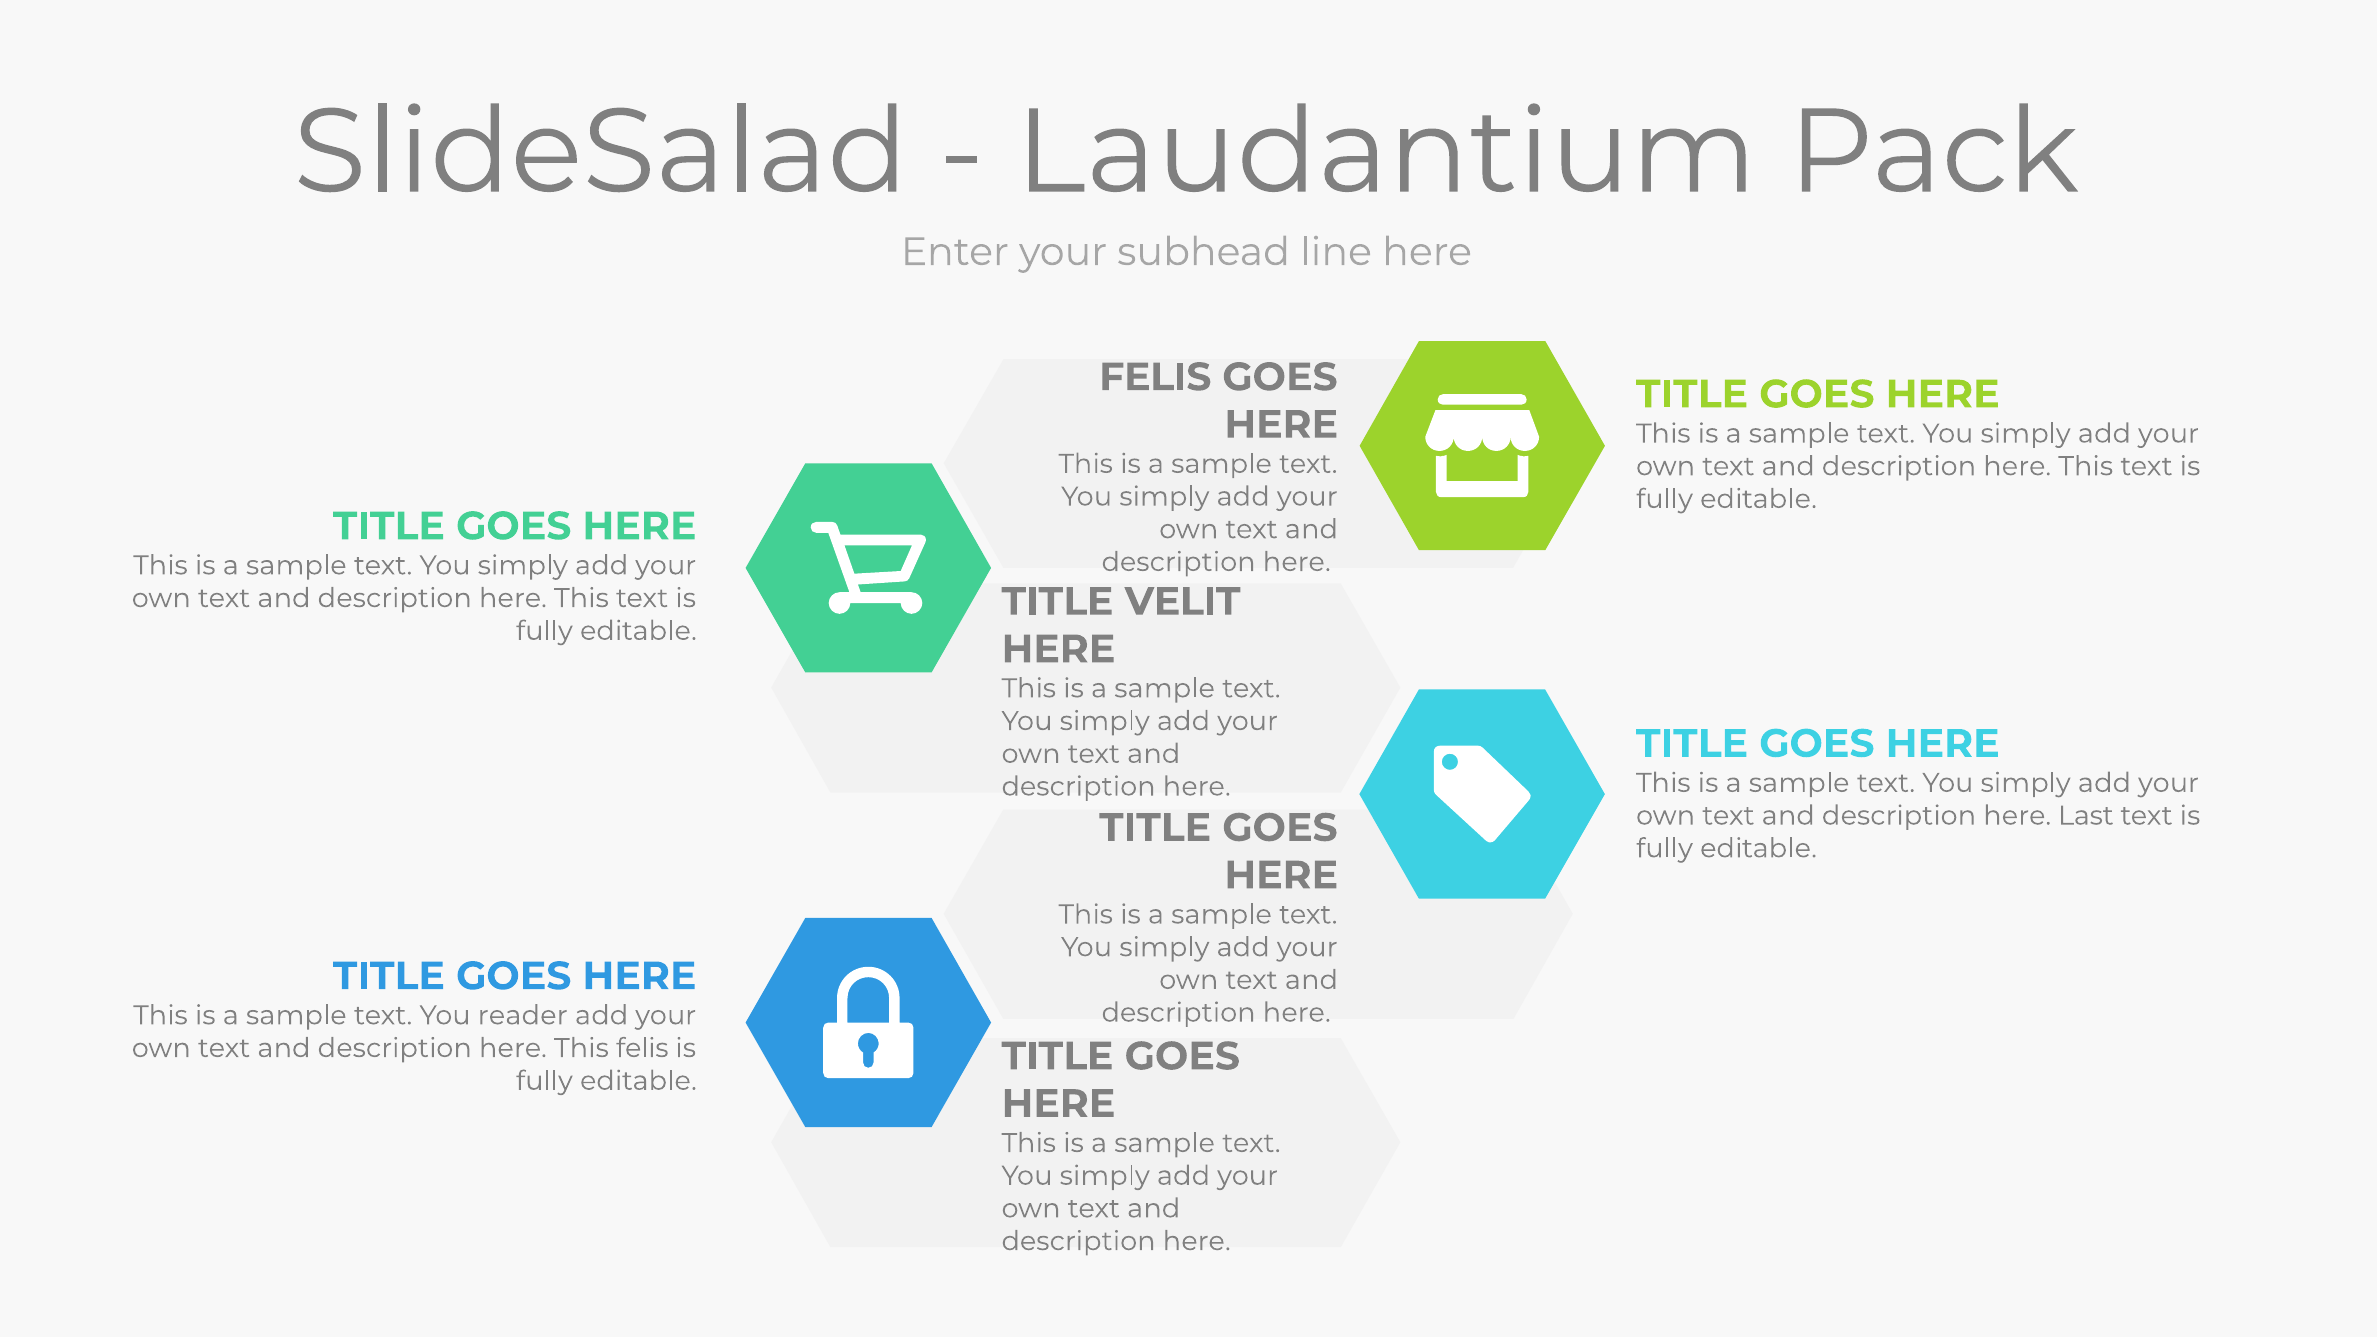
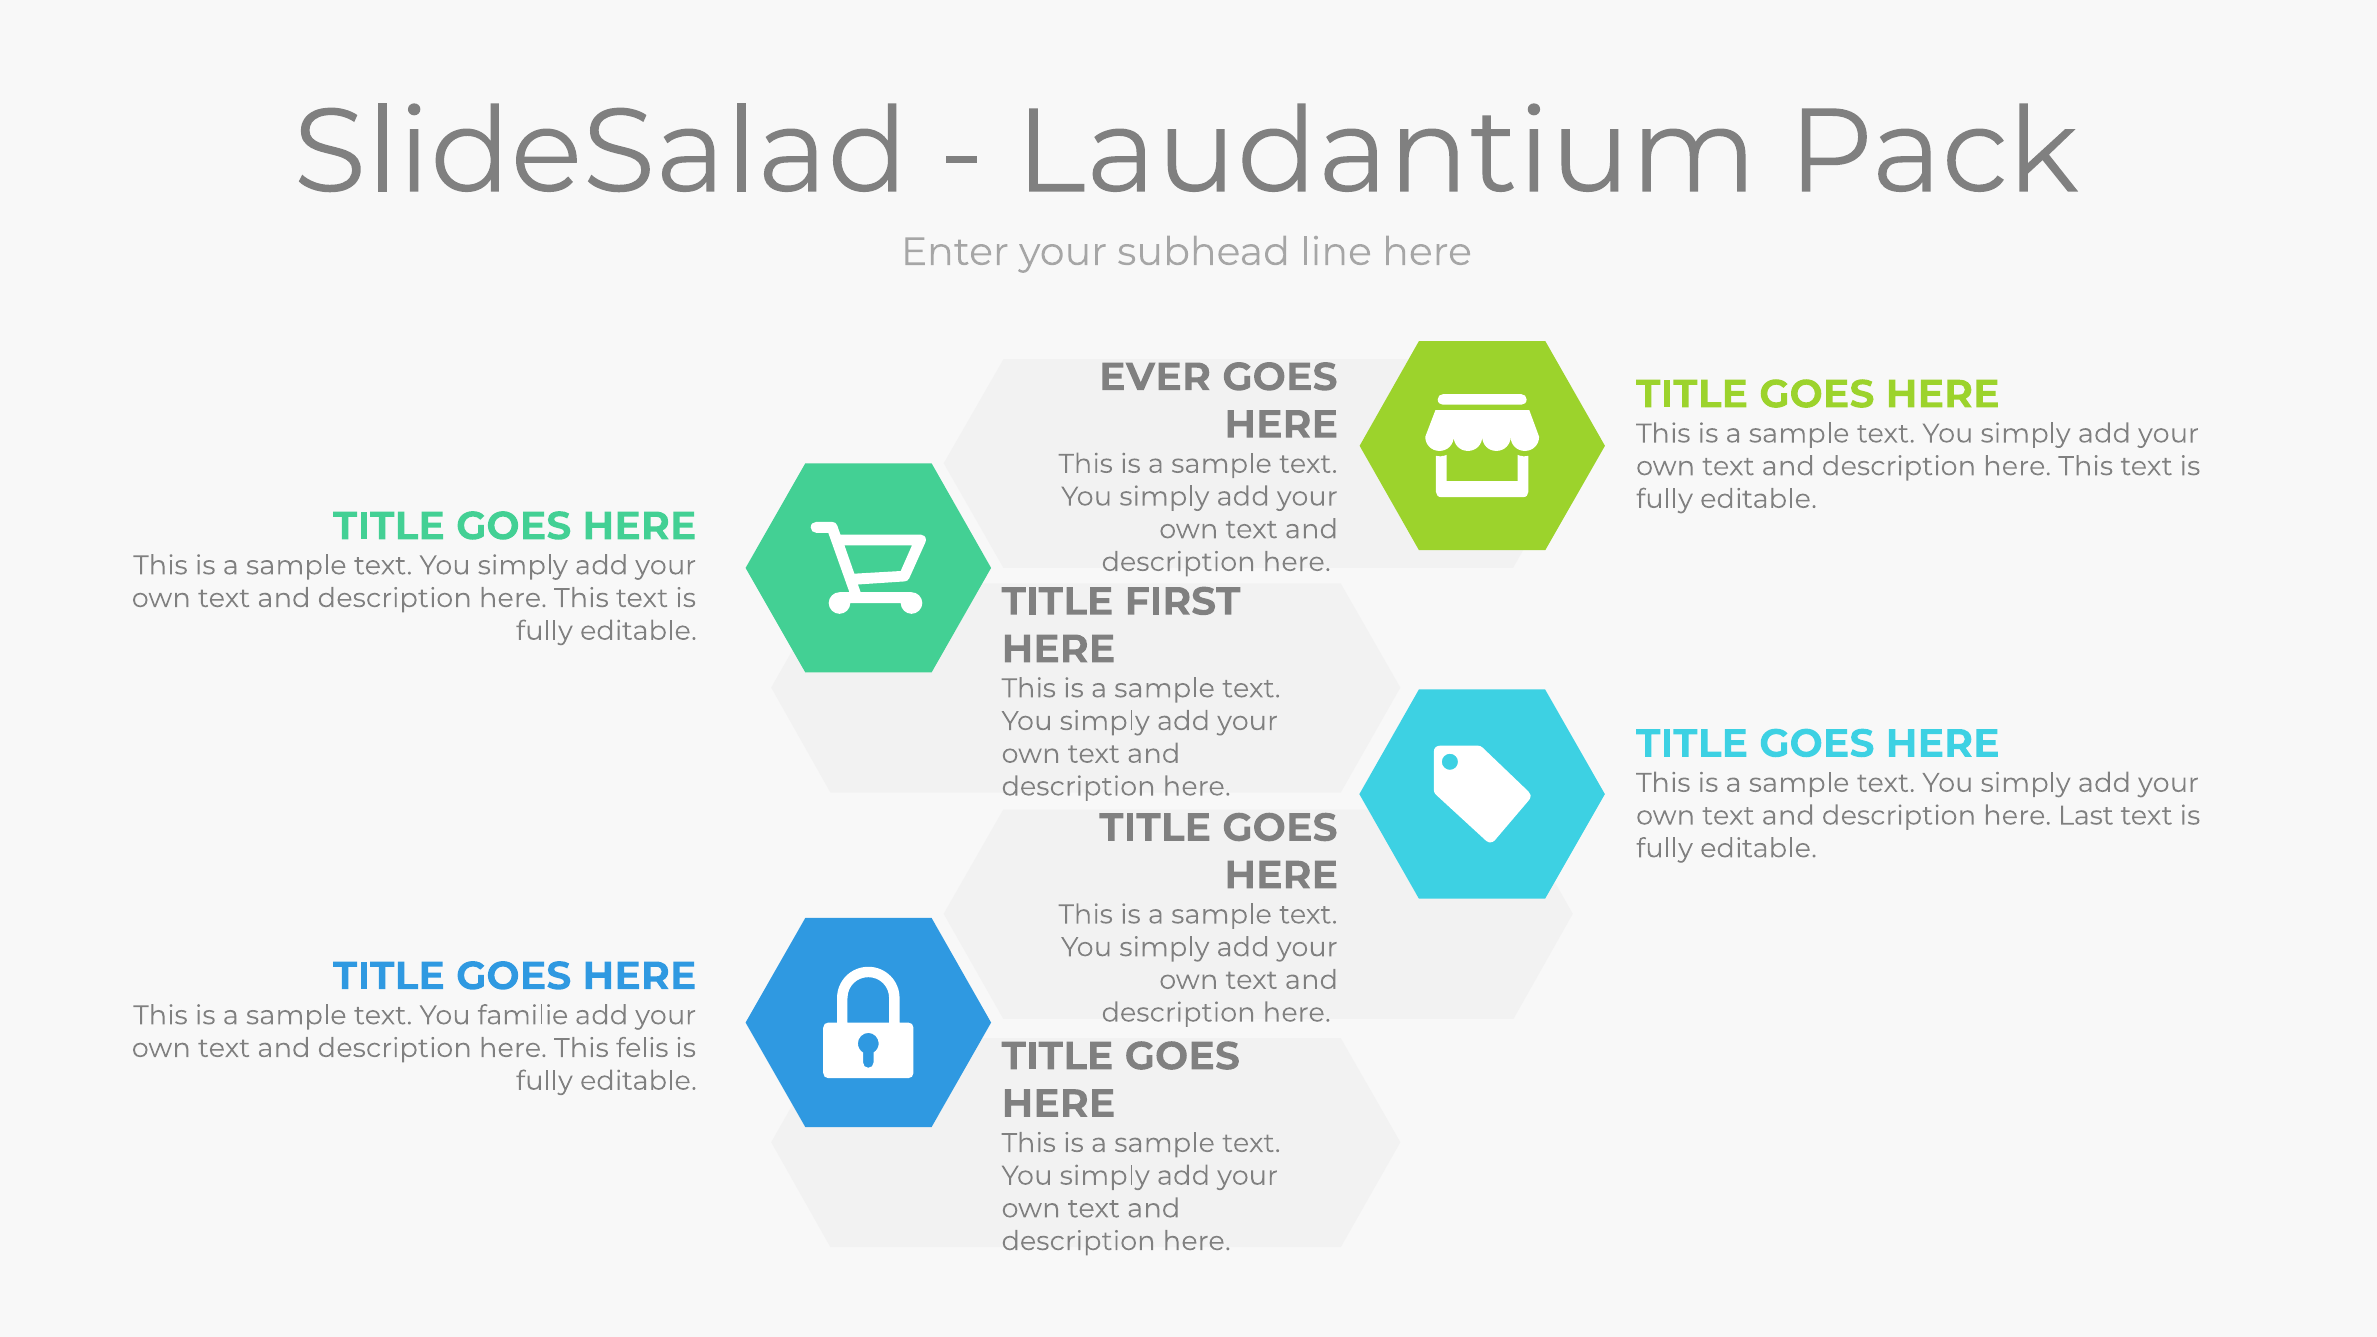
FELIS at (1155, 377): FELIS -> EVER
VELIT: VELIT -> FIRST
reader: reader -> familie
